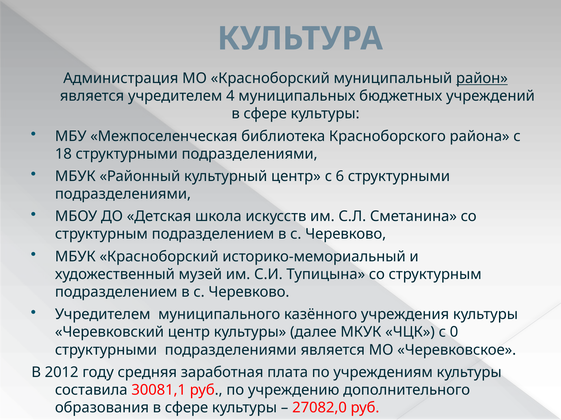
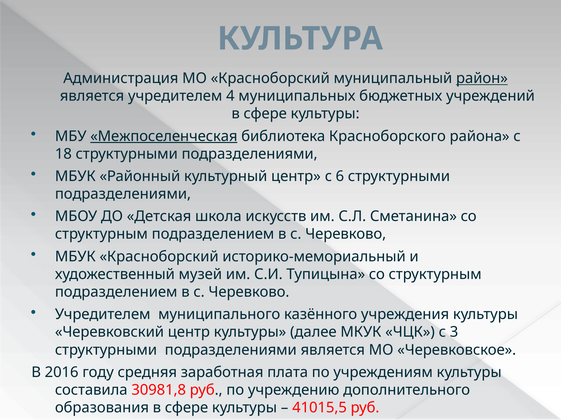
Межпоселенческая underline: none -> present
0: 0 -> 3
2012: 2012 -> 2016
30081,1: 30081,1 -> 30981,8
27082,0: 27082,0 -> 41015,5
